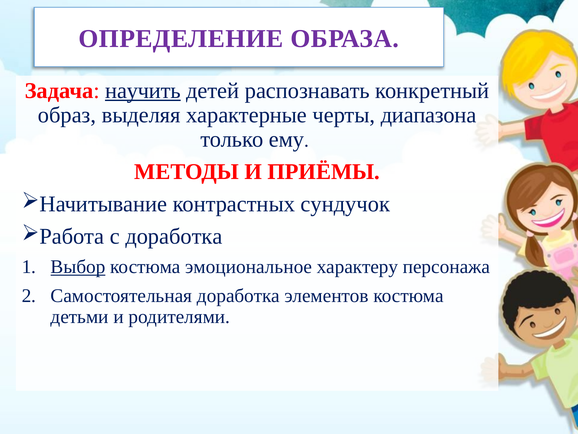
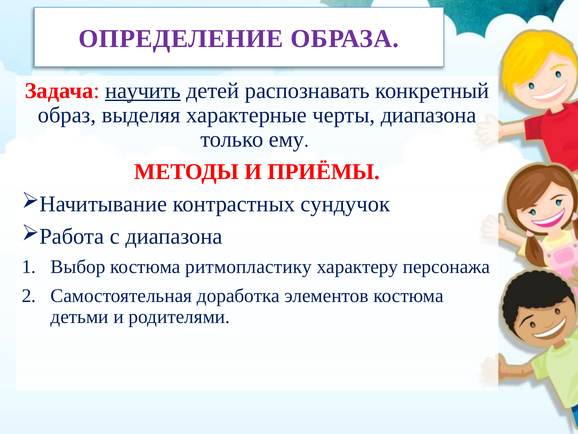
с доработка: доработка -> диапазона
Выбор underline: present -> none
эмоциональное: эмоциональное -> ритмопластику
